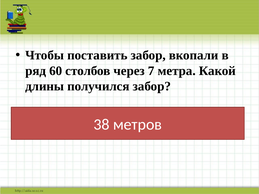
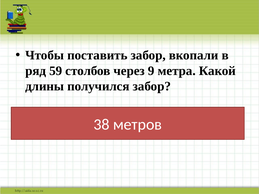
60: 60 -> 59
7: 7 -> 9
